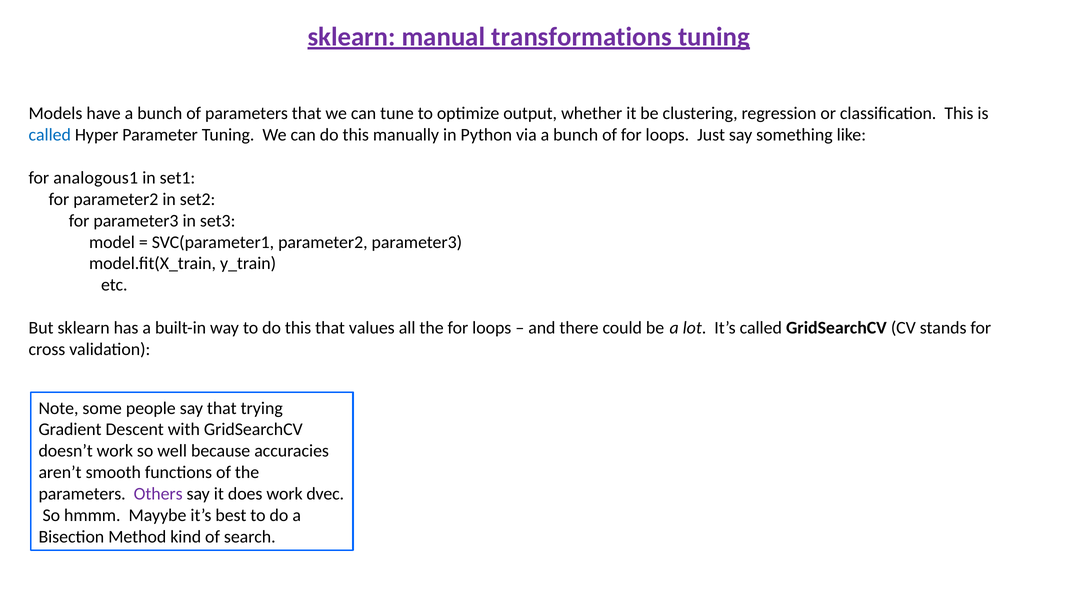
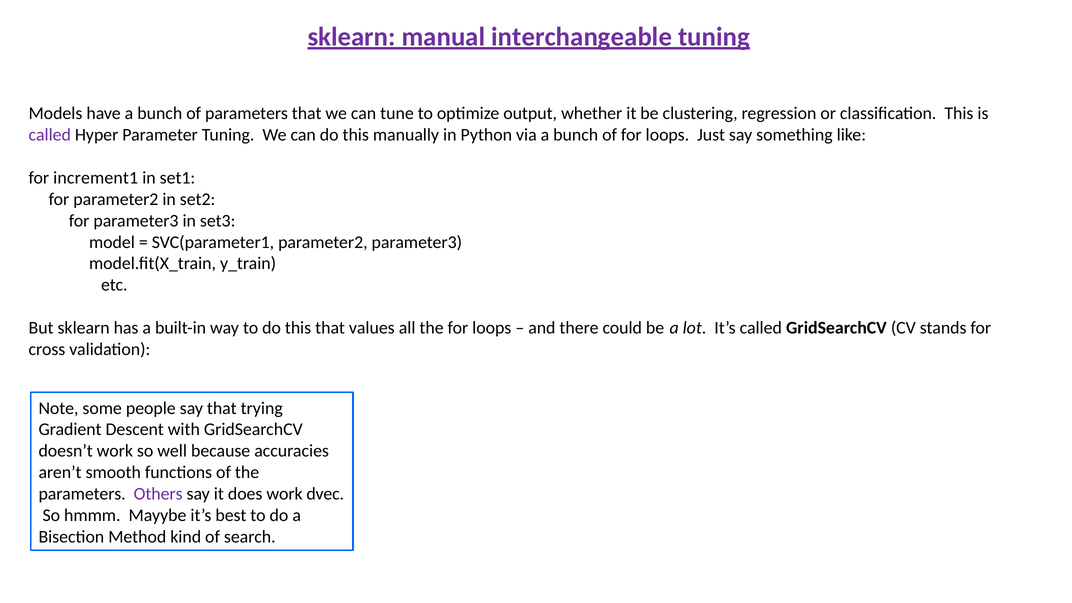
transformations: transformations -> interchangeable
called at (50, 135) colour: blue -> purple
analogous1: analogous1 -> increment1
